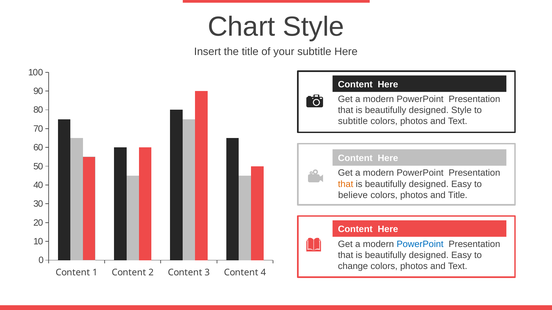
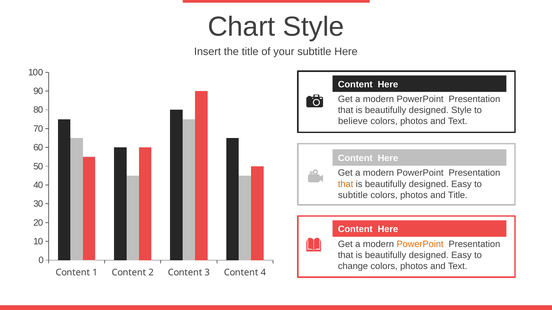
subtitle at (353, 121): subtitle -> believe
believe at (353, 195): believe -> subtitle
PowerPoint at (420, 244) colour: blue -> orange
